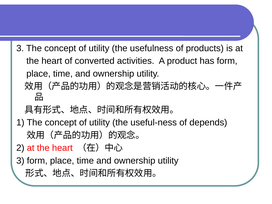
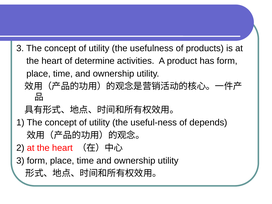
converted: converted -> determine
